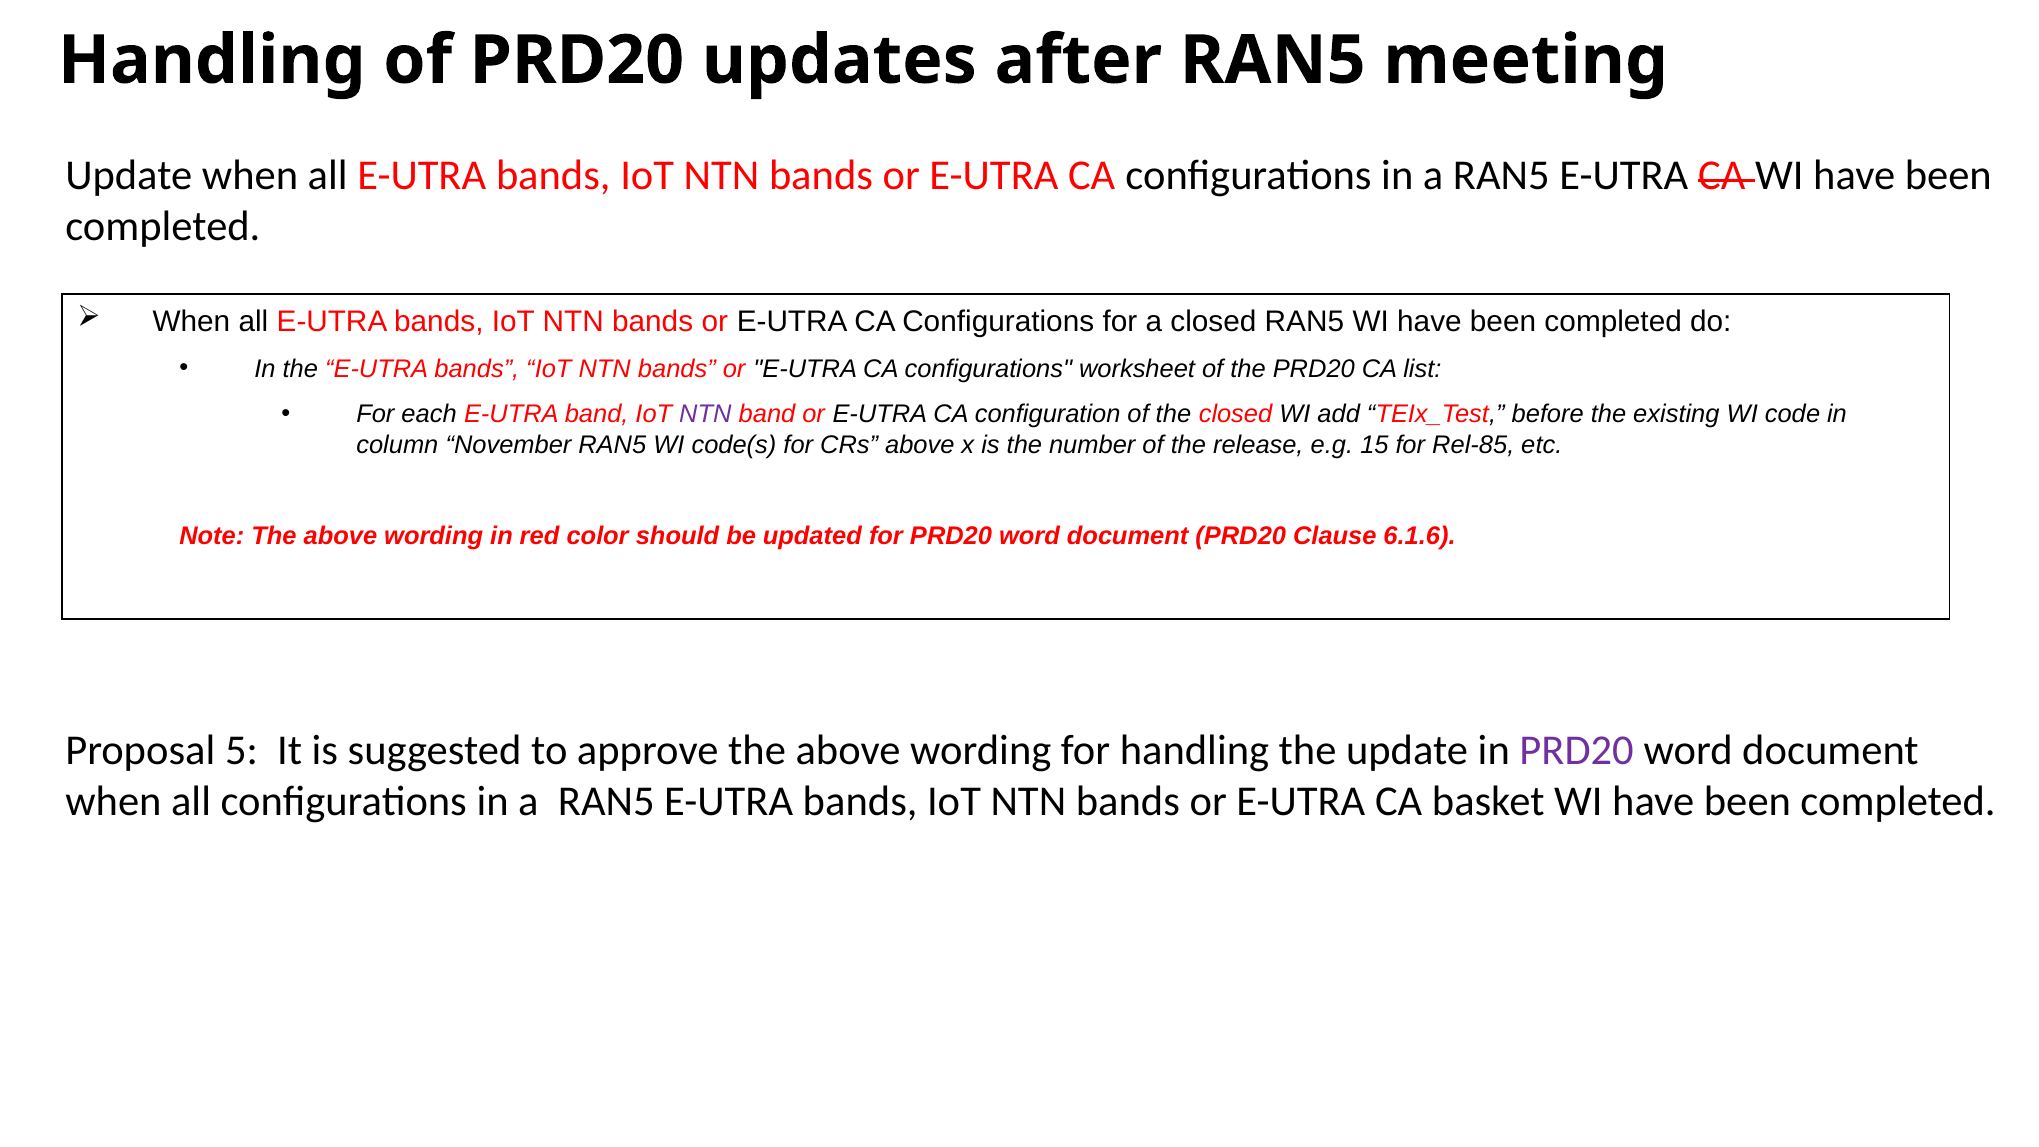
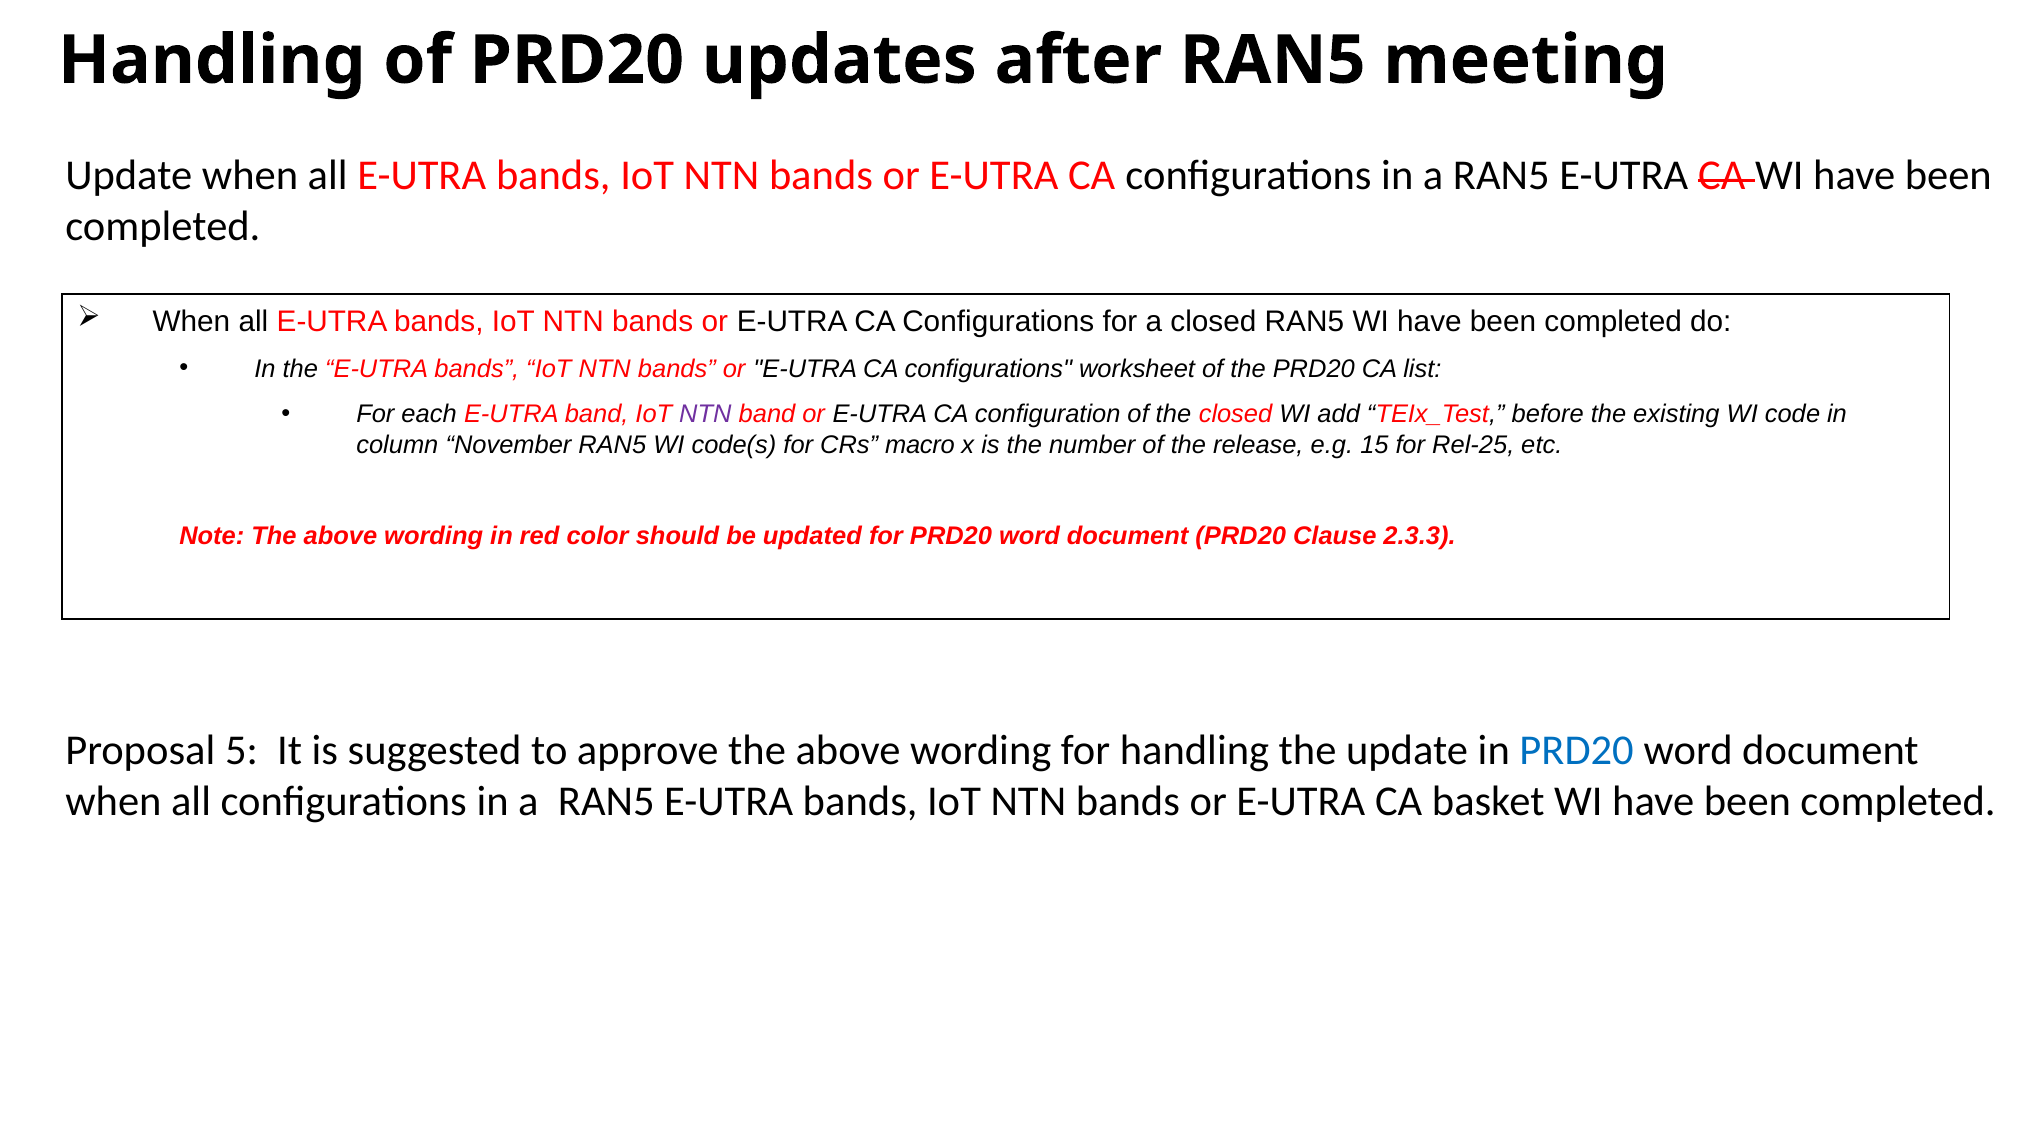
CRs above: above -> macro
Rel-85: Rel-85 -> Rel-25
6.1.6: 6.1.6 -> 2.3.3
PRD20 at (1577, 750) colour: purple -> blue
